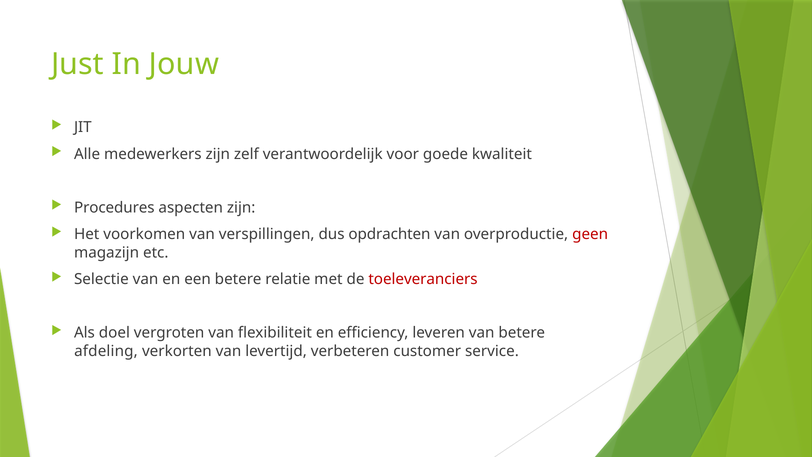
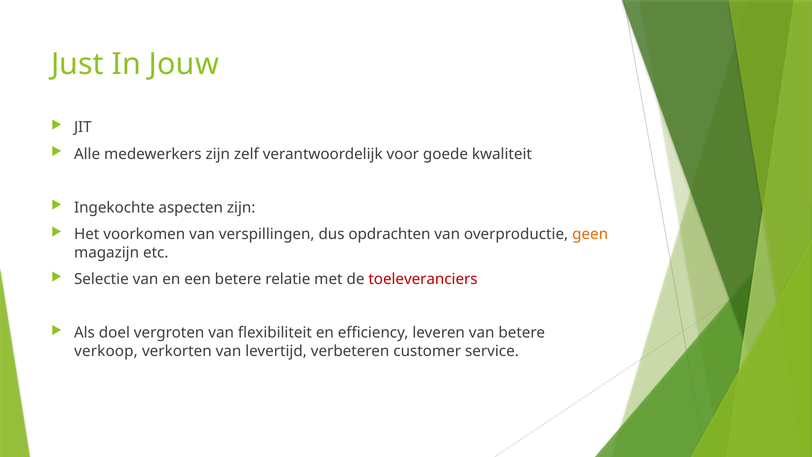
Procedures: Procedures -> Ingekochte
geen colour: red -> orange
afdeling: afdeling -> verkoop
